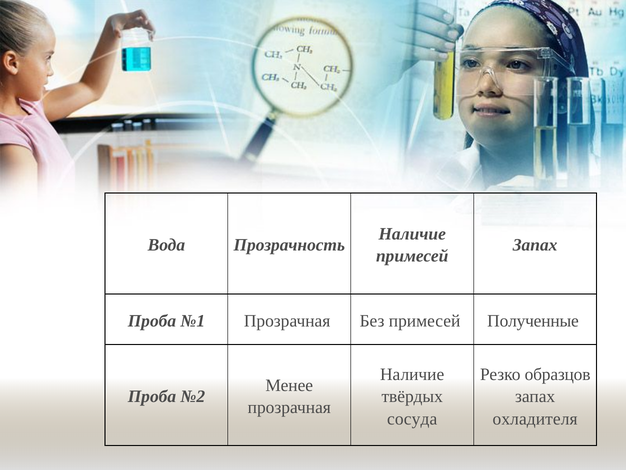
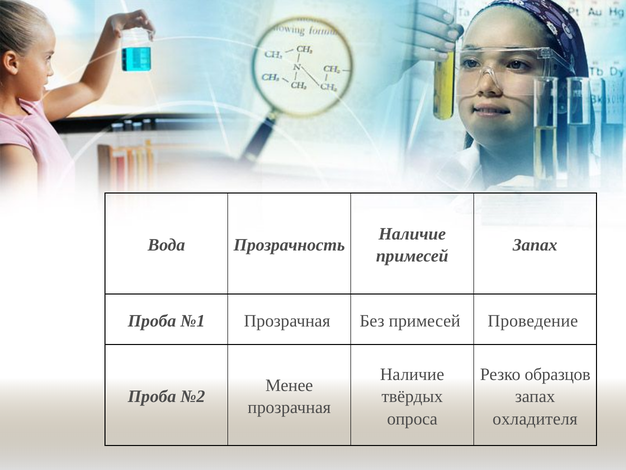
Полученные: Полученные -> Проведение
сосуда: сосуда -> опроса
